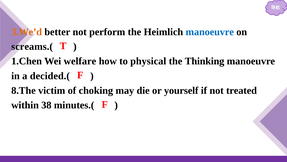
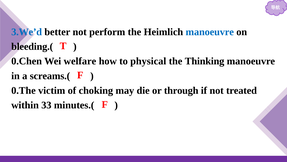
3.We’d colour: orange -> blue
screams.(: screams.( -> bleeding.(
1.Chen: 1.Chen -> 0.Chen
decided.(: decided.( -> screams.(
8.The: 8.The -> 0.The
yourself: yourself -> through
38: 38 -> 33
